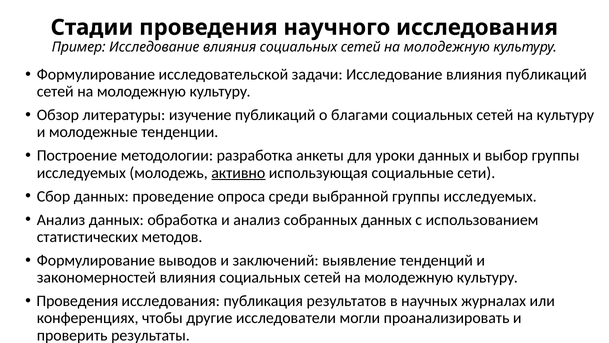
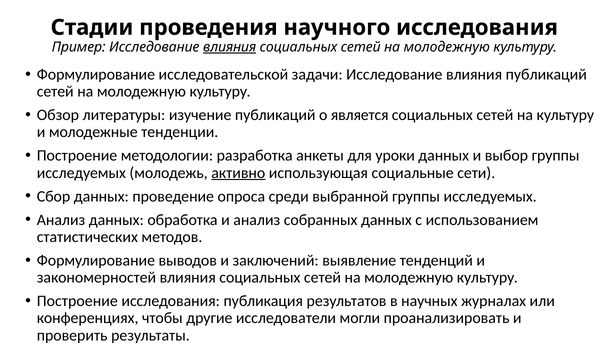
влияния at (230, 47) underline: none -> present
благами: благами -> является
Проведения at (77, 301): Проведения -> Построение
